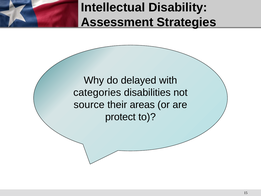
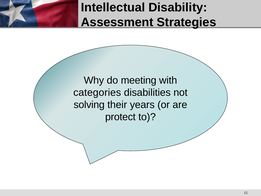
delayed: delayed -> meeting
source: source -> solving
areas: areas -> years
